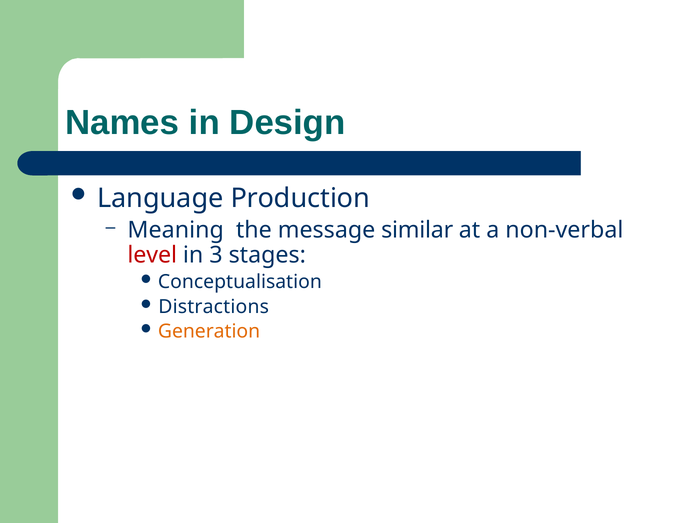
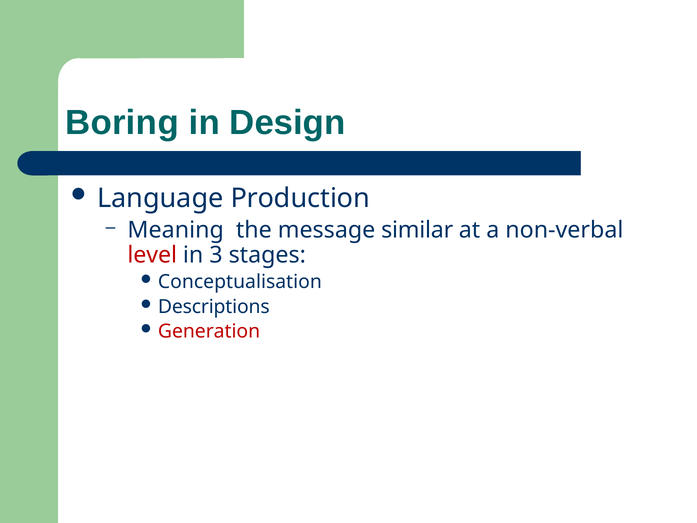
Names: Names -> Boring
Distractions: Distractions -> Descriptions
Generation colour: orange -> red
